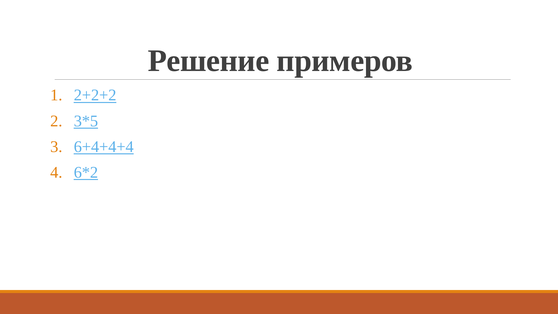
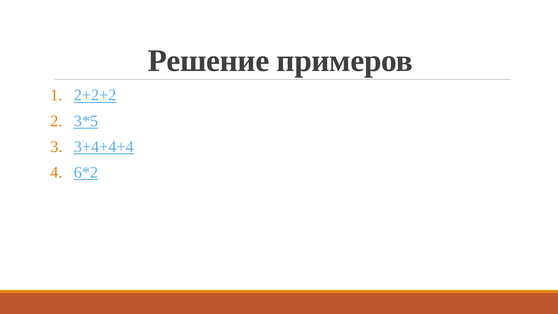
6+4+4+4: 6+4+4+4 -> 3+4+4+4
